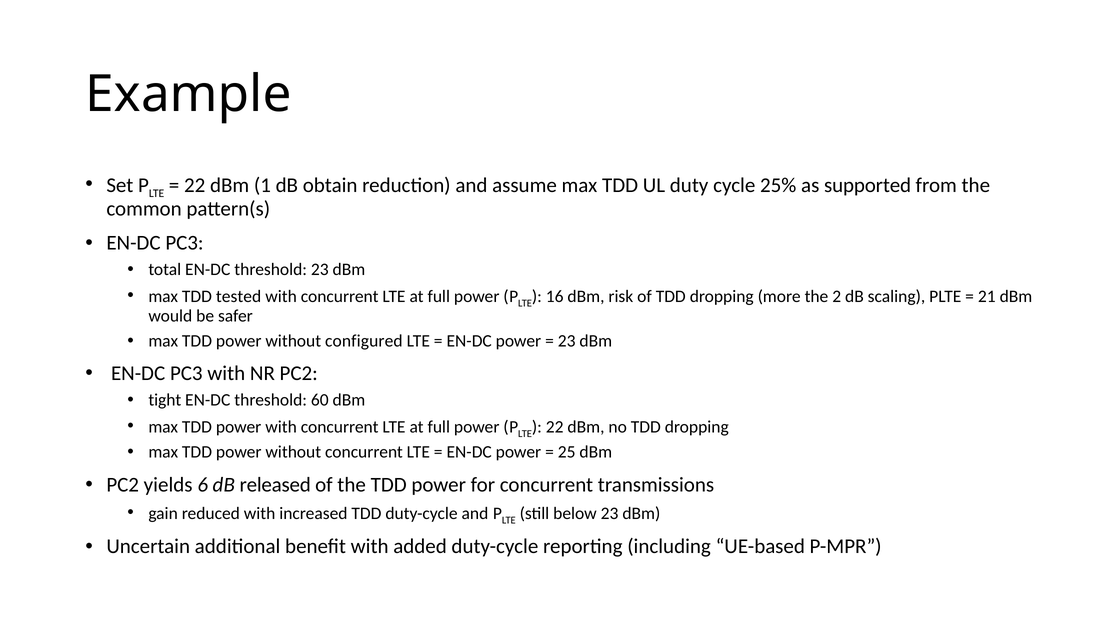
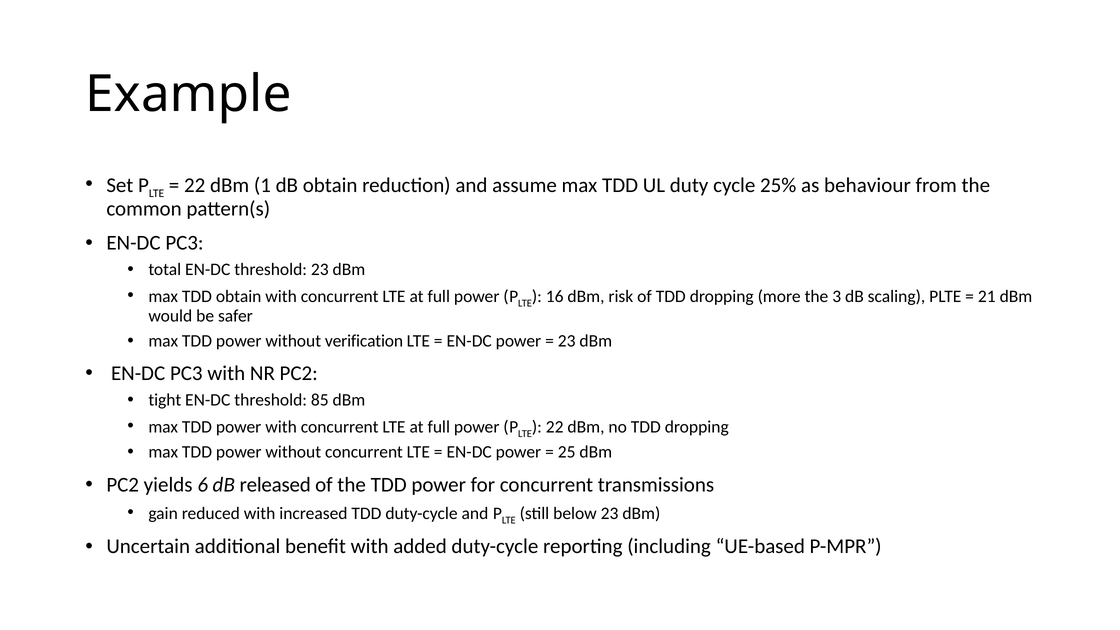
supported: supported -> behaviour
TDD tested: tested -> obtain
2: 2 -> 3
configured: configured -> verification
60: 60 -> 85
